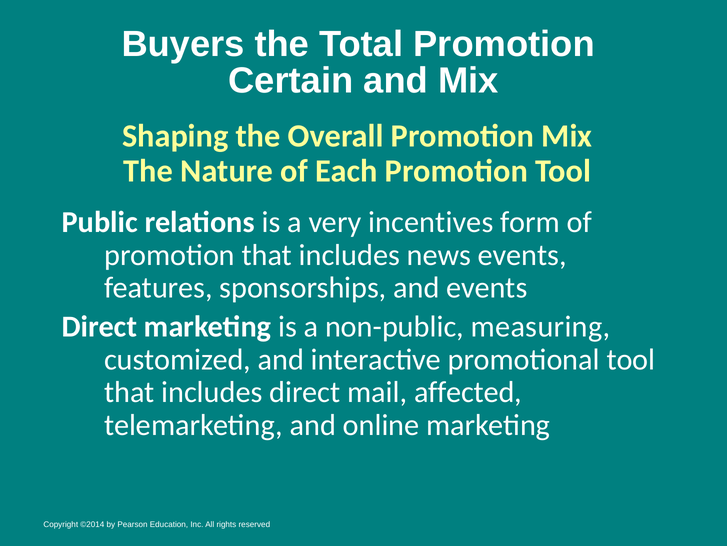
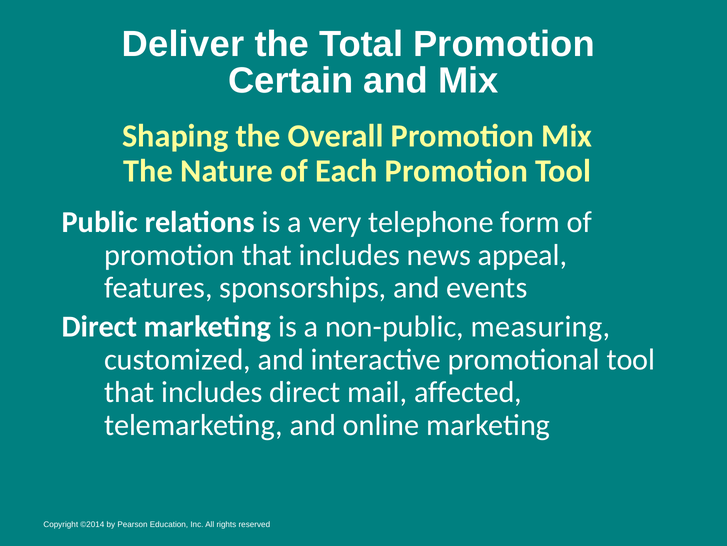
Buyers: Buyers -> Deliver
incentives: incentives -> telephone
news events: events -> appeal
